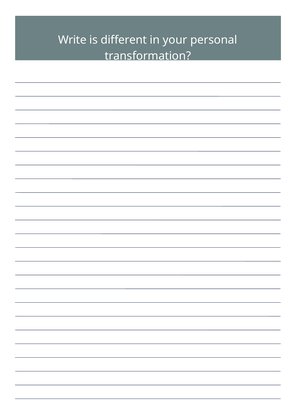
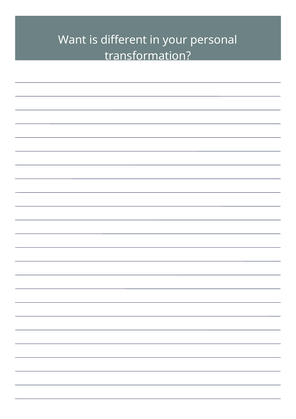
Write: Write -> Want
